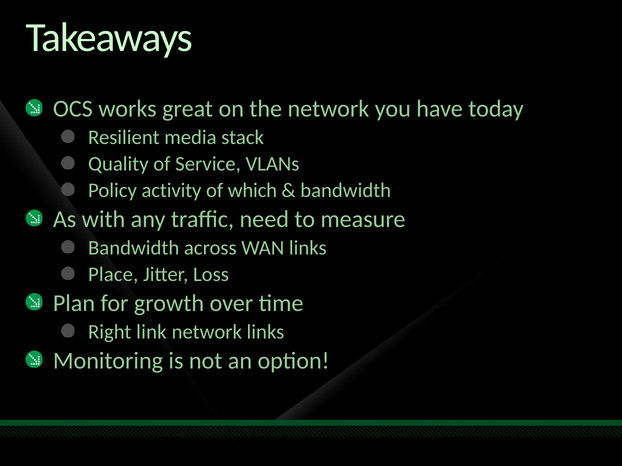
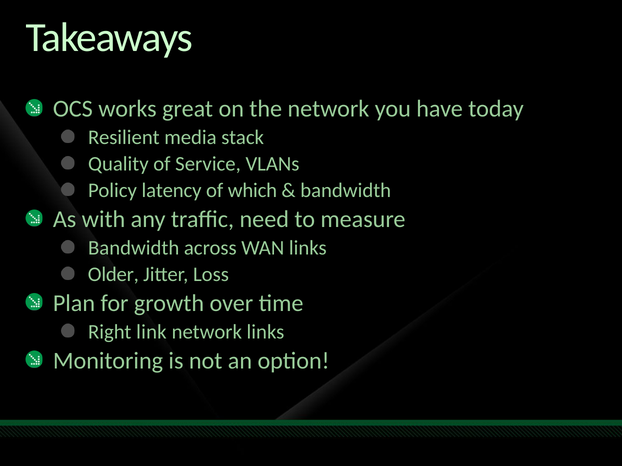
activity: activity -> latency
Place: Place -> Older
